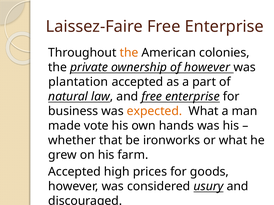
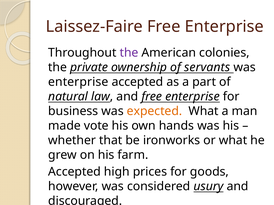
the at (129, 53) colour: orange -> purple
of however: however -> servants
plantation at (78, 82): plantation -> enterprise
